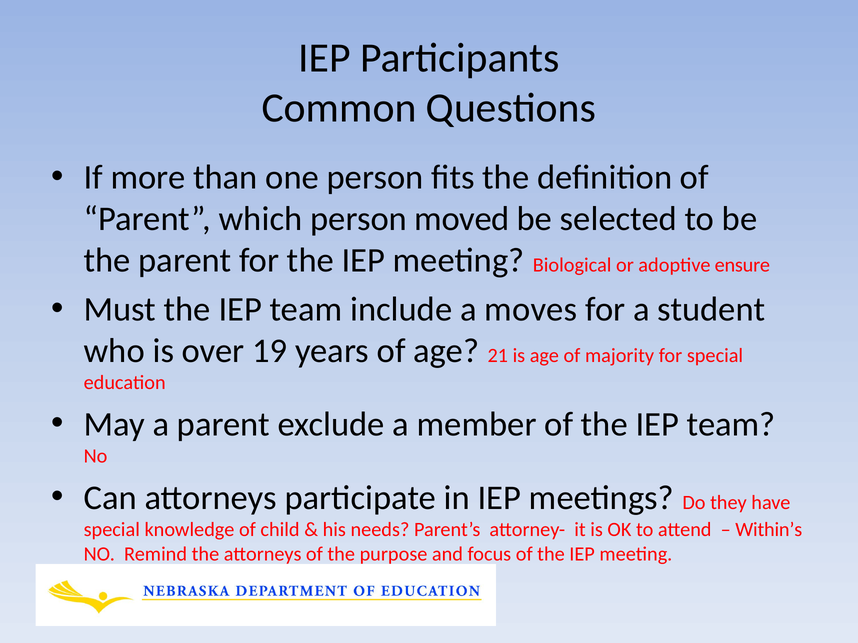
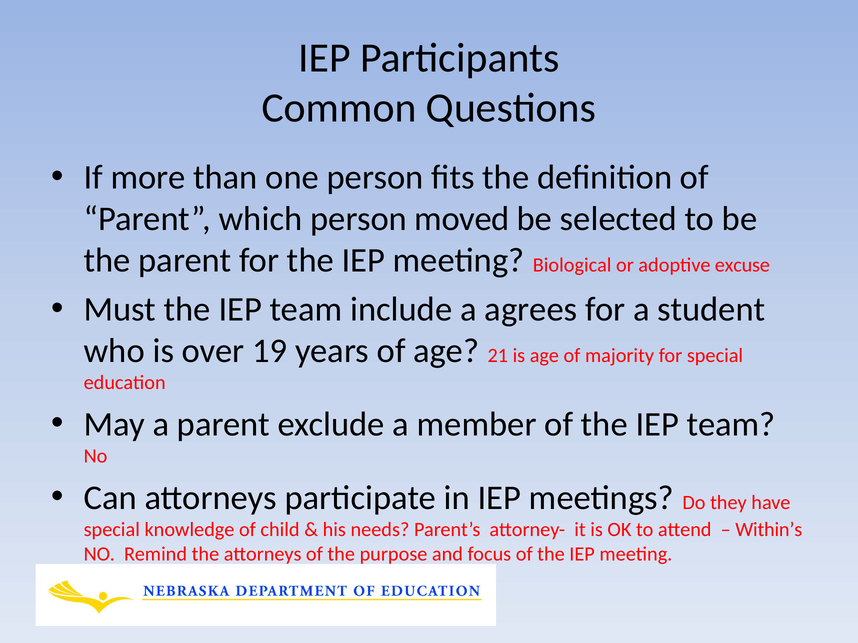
ensure: ensure -> excuse
moves: moves -> agrees
